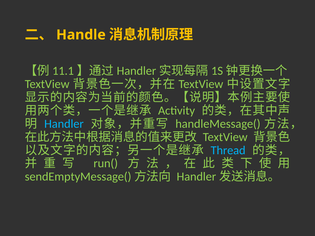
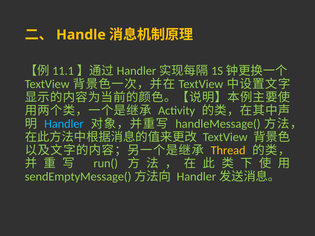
Thread colour: light blue -> yellow
